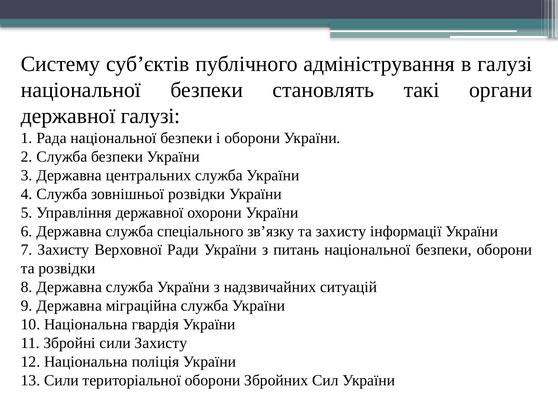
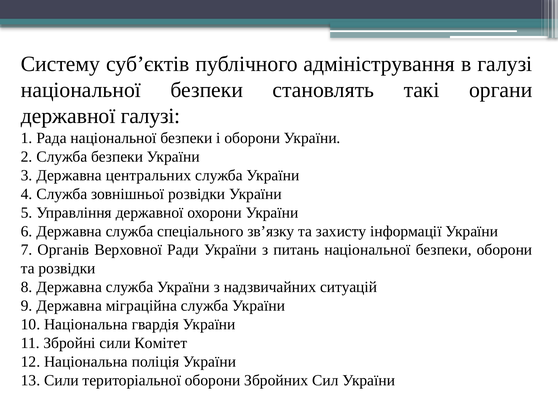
7 Захисту: Захисту -> Органів
сили Захисту: Захисту -> Комітет
